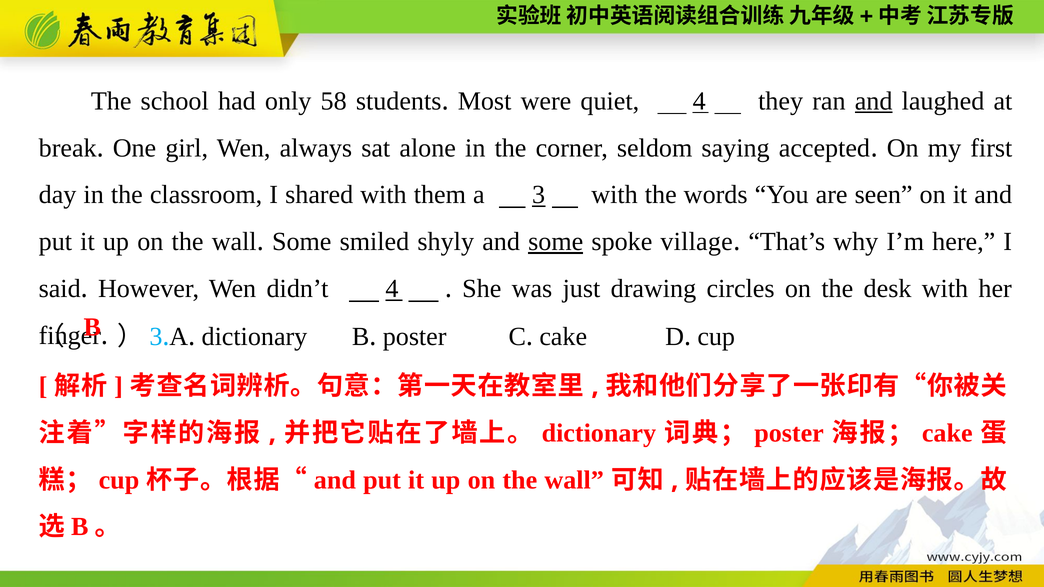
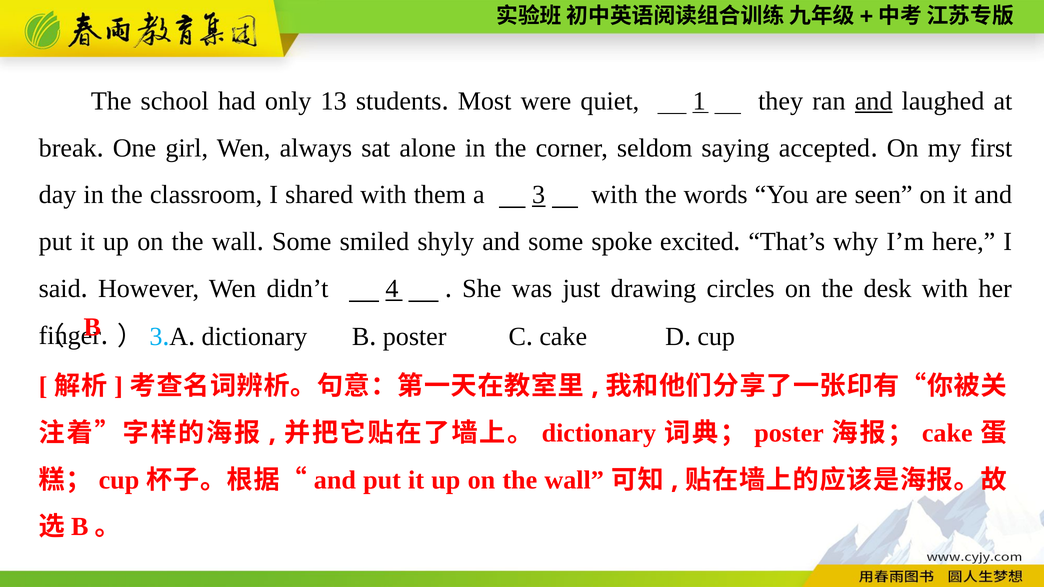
58: 58 -> 13
quiet 4: 4 -> 1
some at (556, 242) underline: present -> none
village: village -> excited
